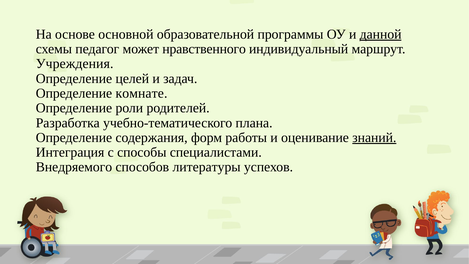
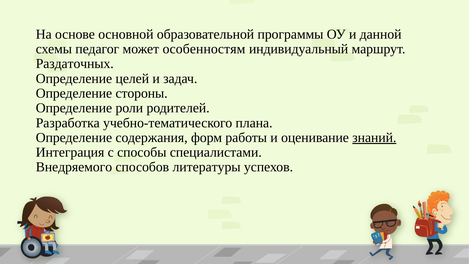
данной underline: present -> none
нравственного: нравственного -> особенностям
Учреждения: Учреждения -> Раздаточных
комнате: комнате -> стороны
